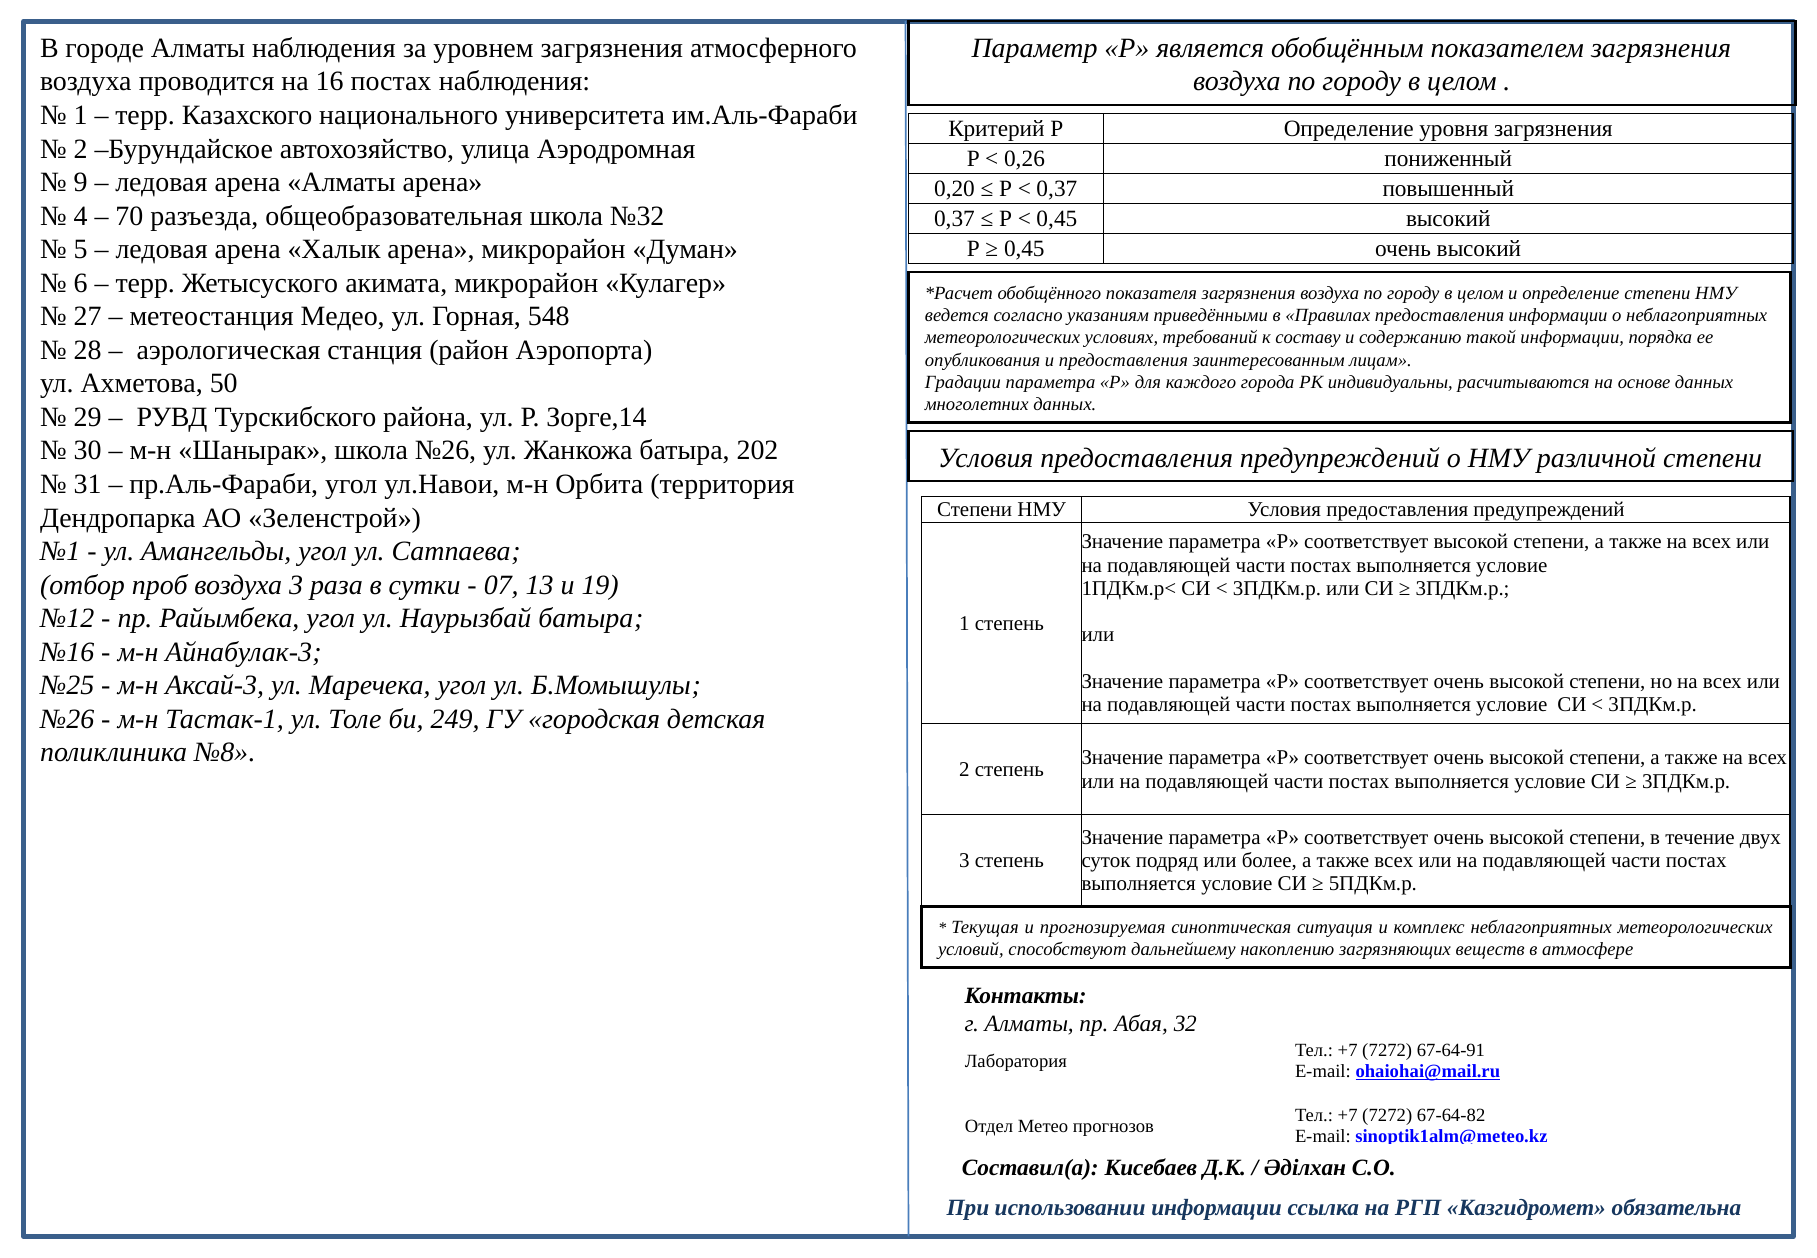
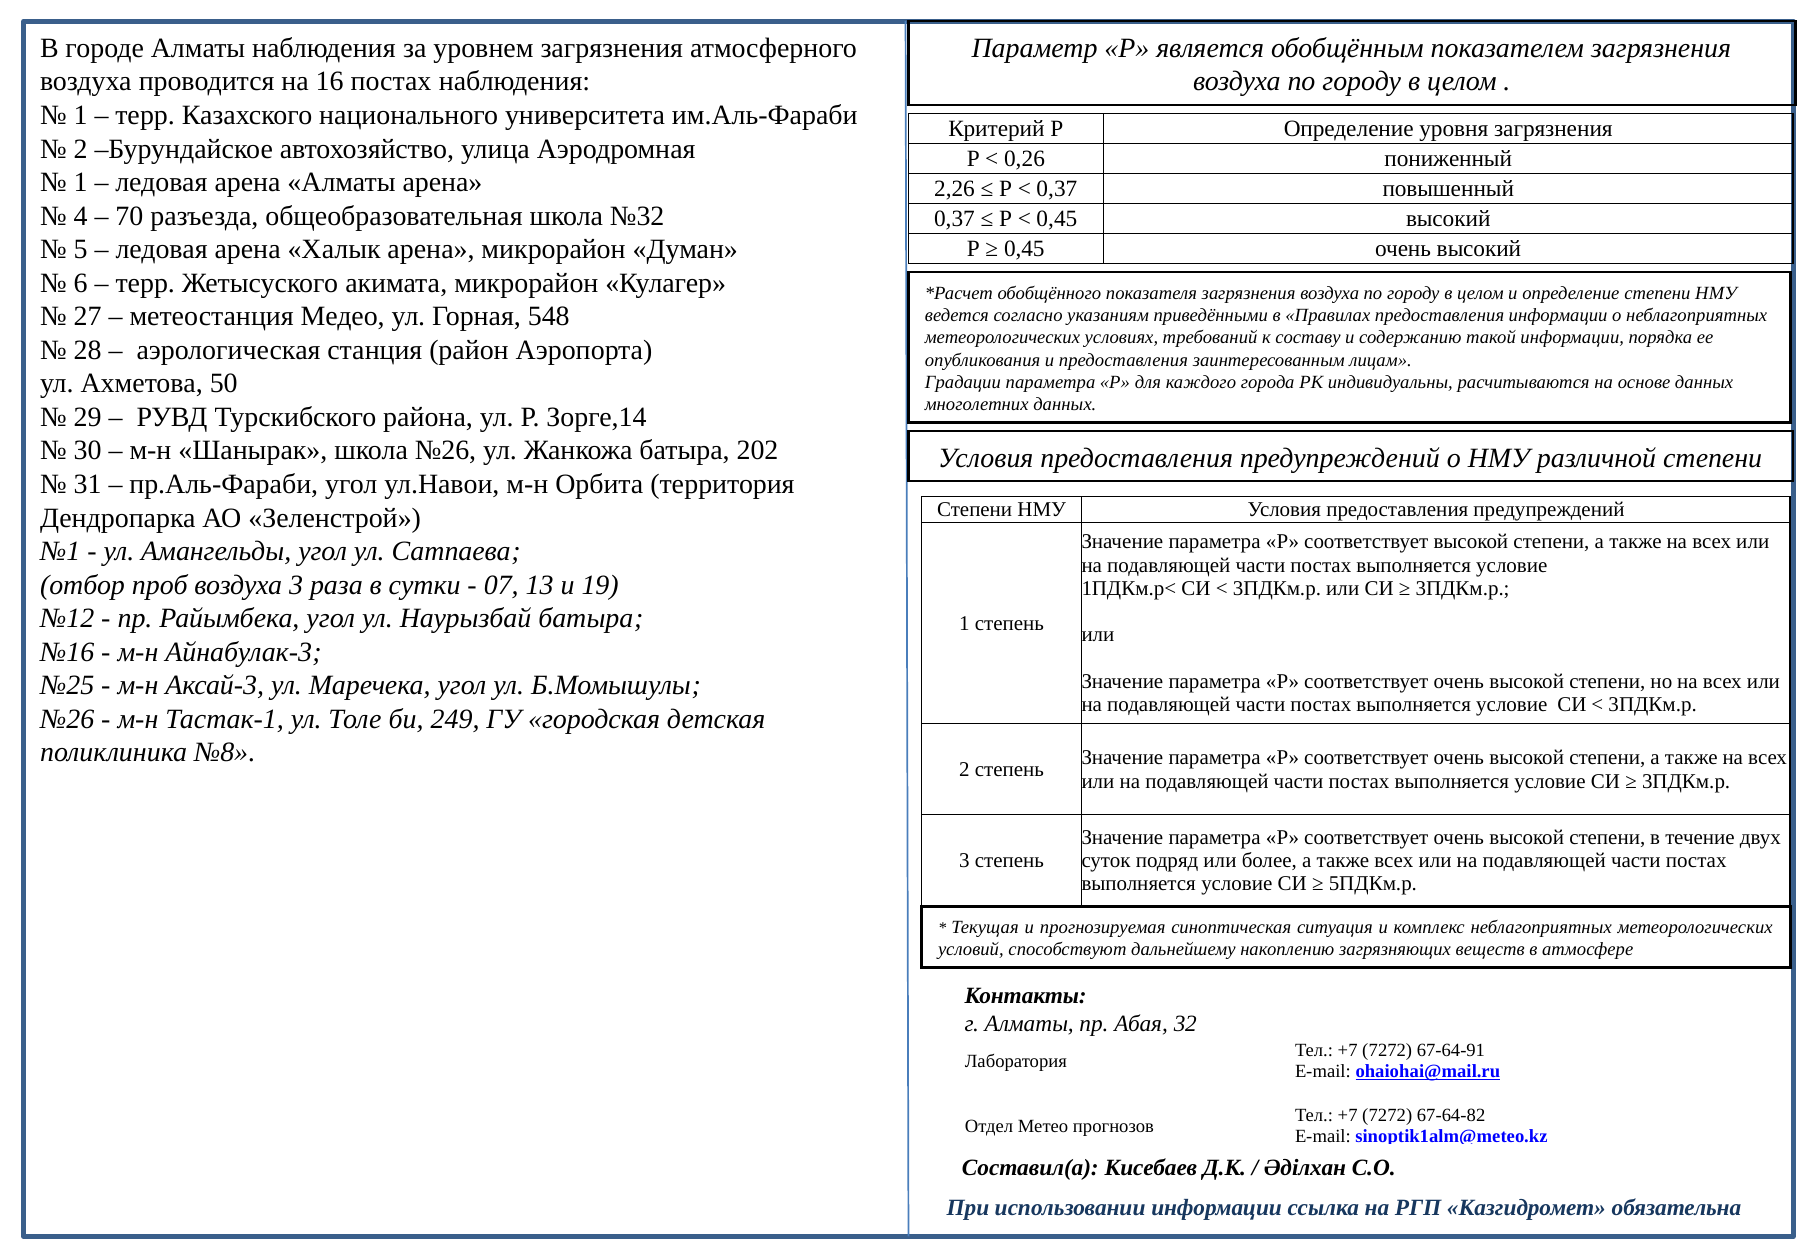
9 at (81, 182): 9 -> 1
0,20: 0,20 -> 2,26
